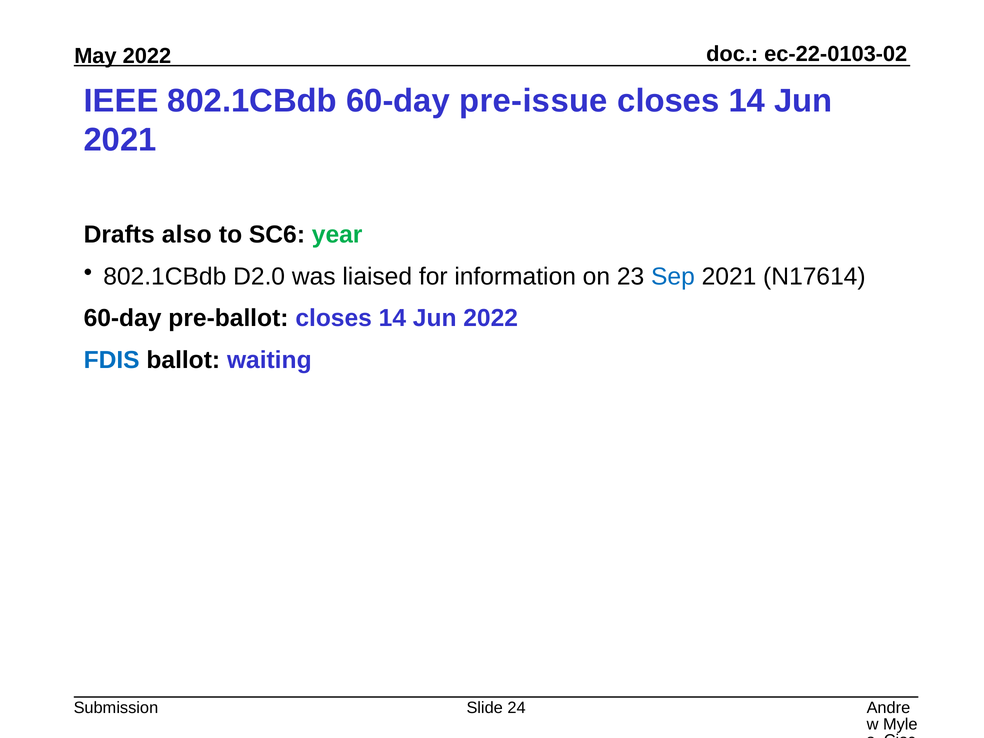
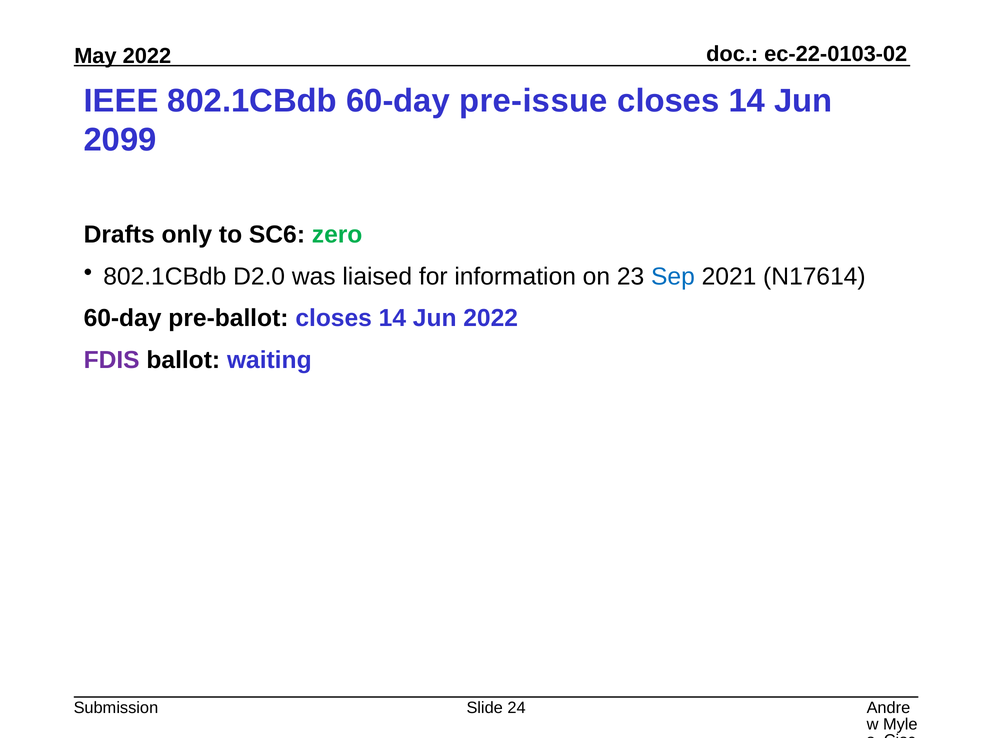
2021 at (120, 140): 2021 -> 2099
also: also -> only
year: year -> zero
FDIS colour: blue -> purple
